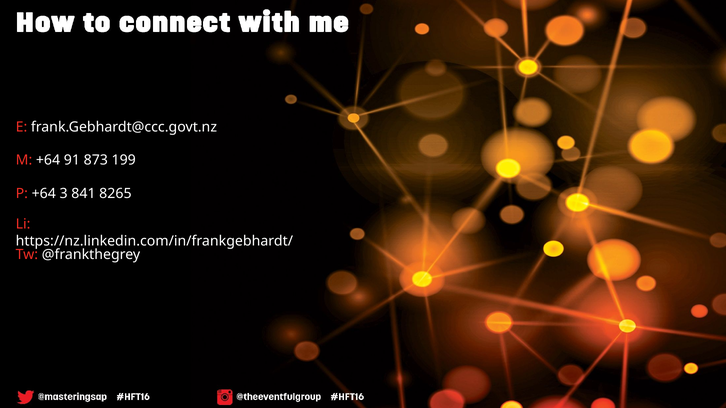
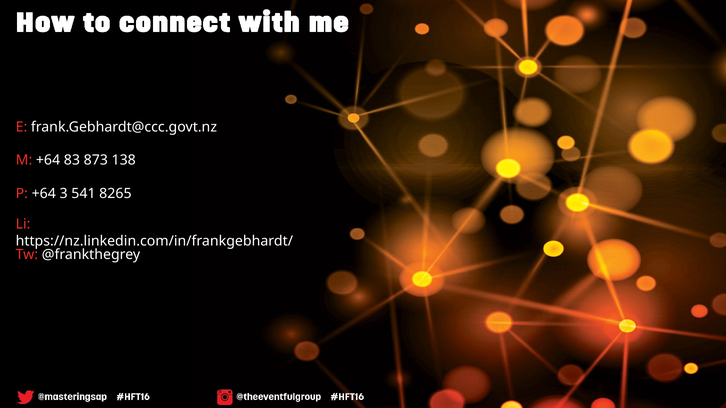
91: 91 -> 83
199: 199 -> 138
841: 841 -> 541
